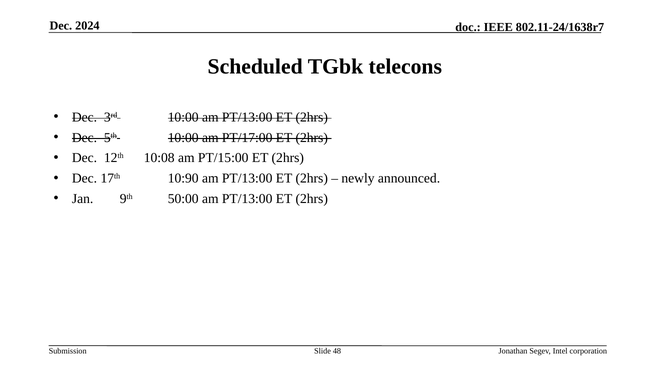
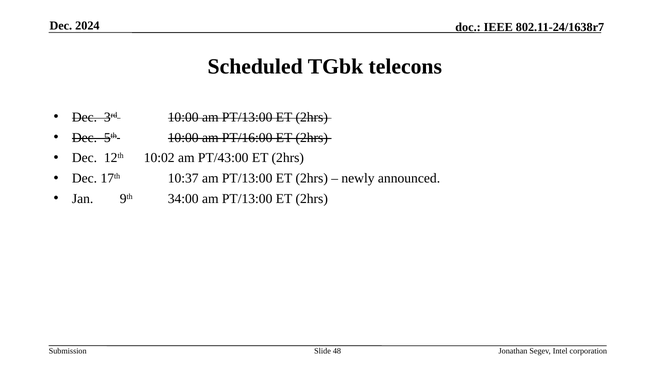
PT/17:00: PT/17:00 -> PT/16:00
10:08: 10:08 -> 10:02
PT/15:00: PT/15:00 -> PT/43:00
10:90: 10:90 -> 10:37
50:00: 50:00 -> 34:00
